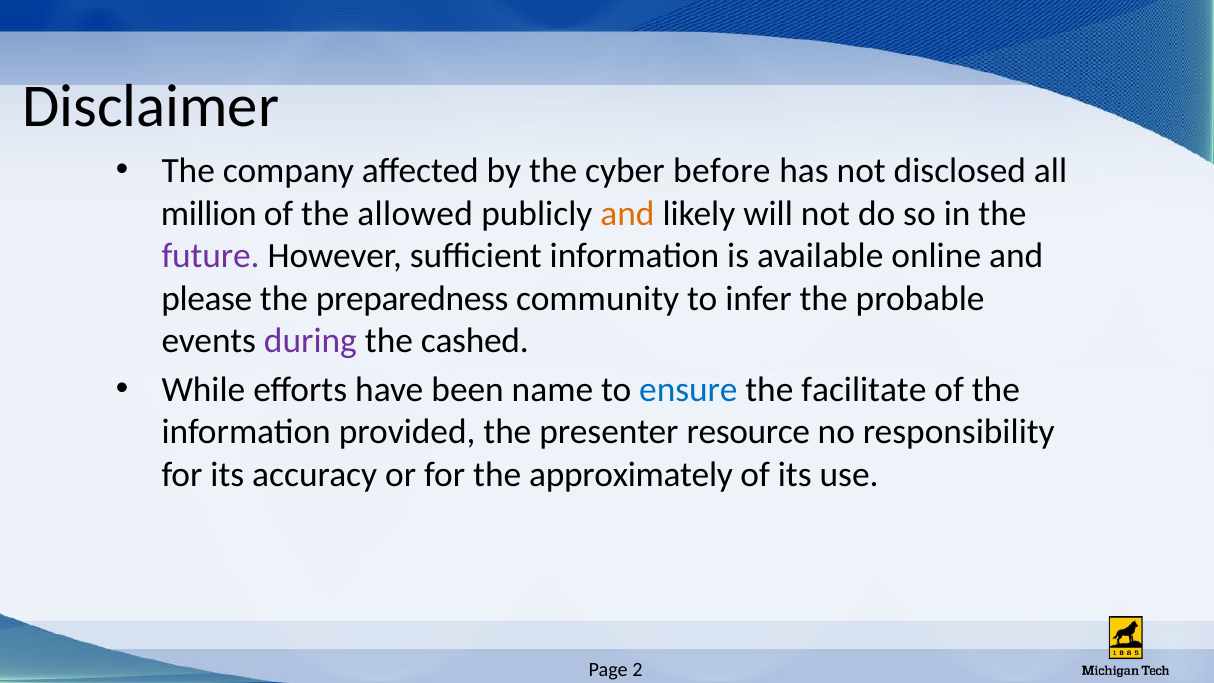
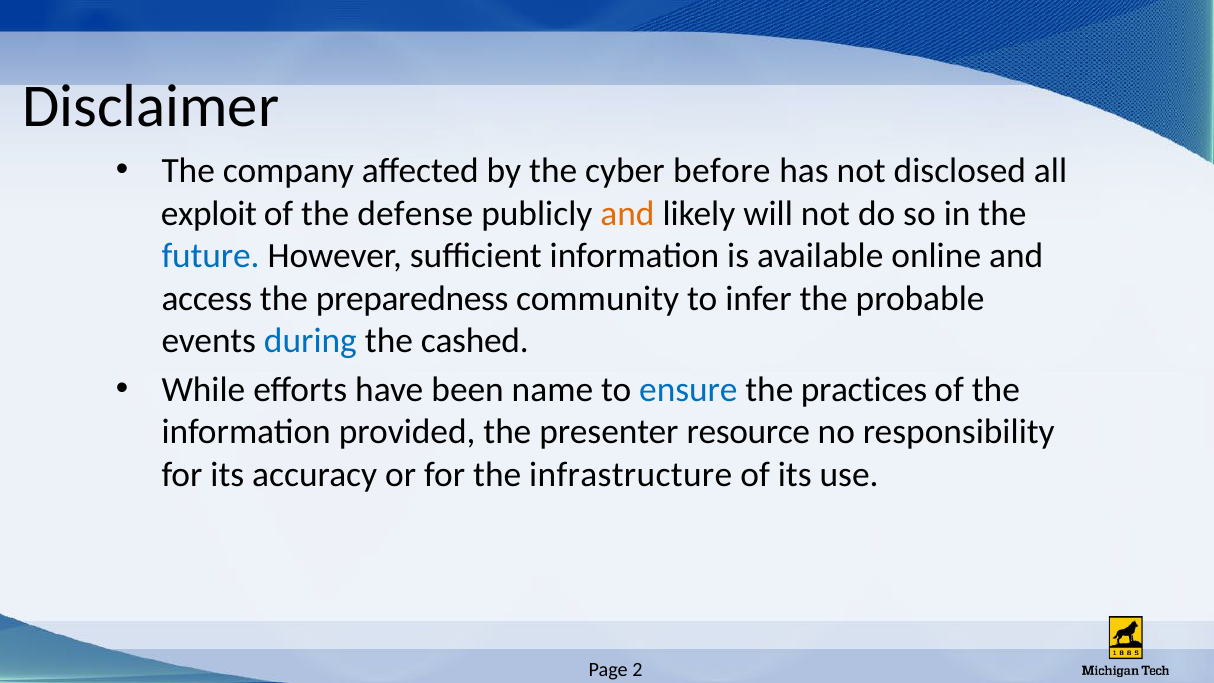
million: million -> exploit
allowed: allowed -> defense
future colour: purple -> blue
please: please -> access
during colour: purple -> blue
facilitate: facilitate -> practices
approximately: approximately -> infrastructure
